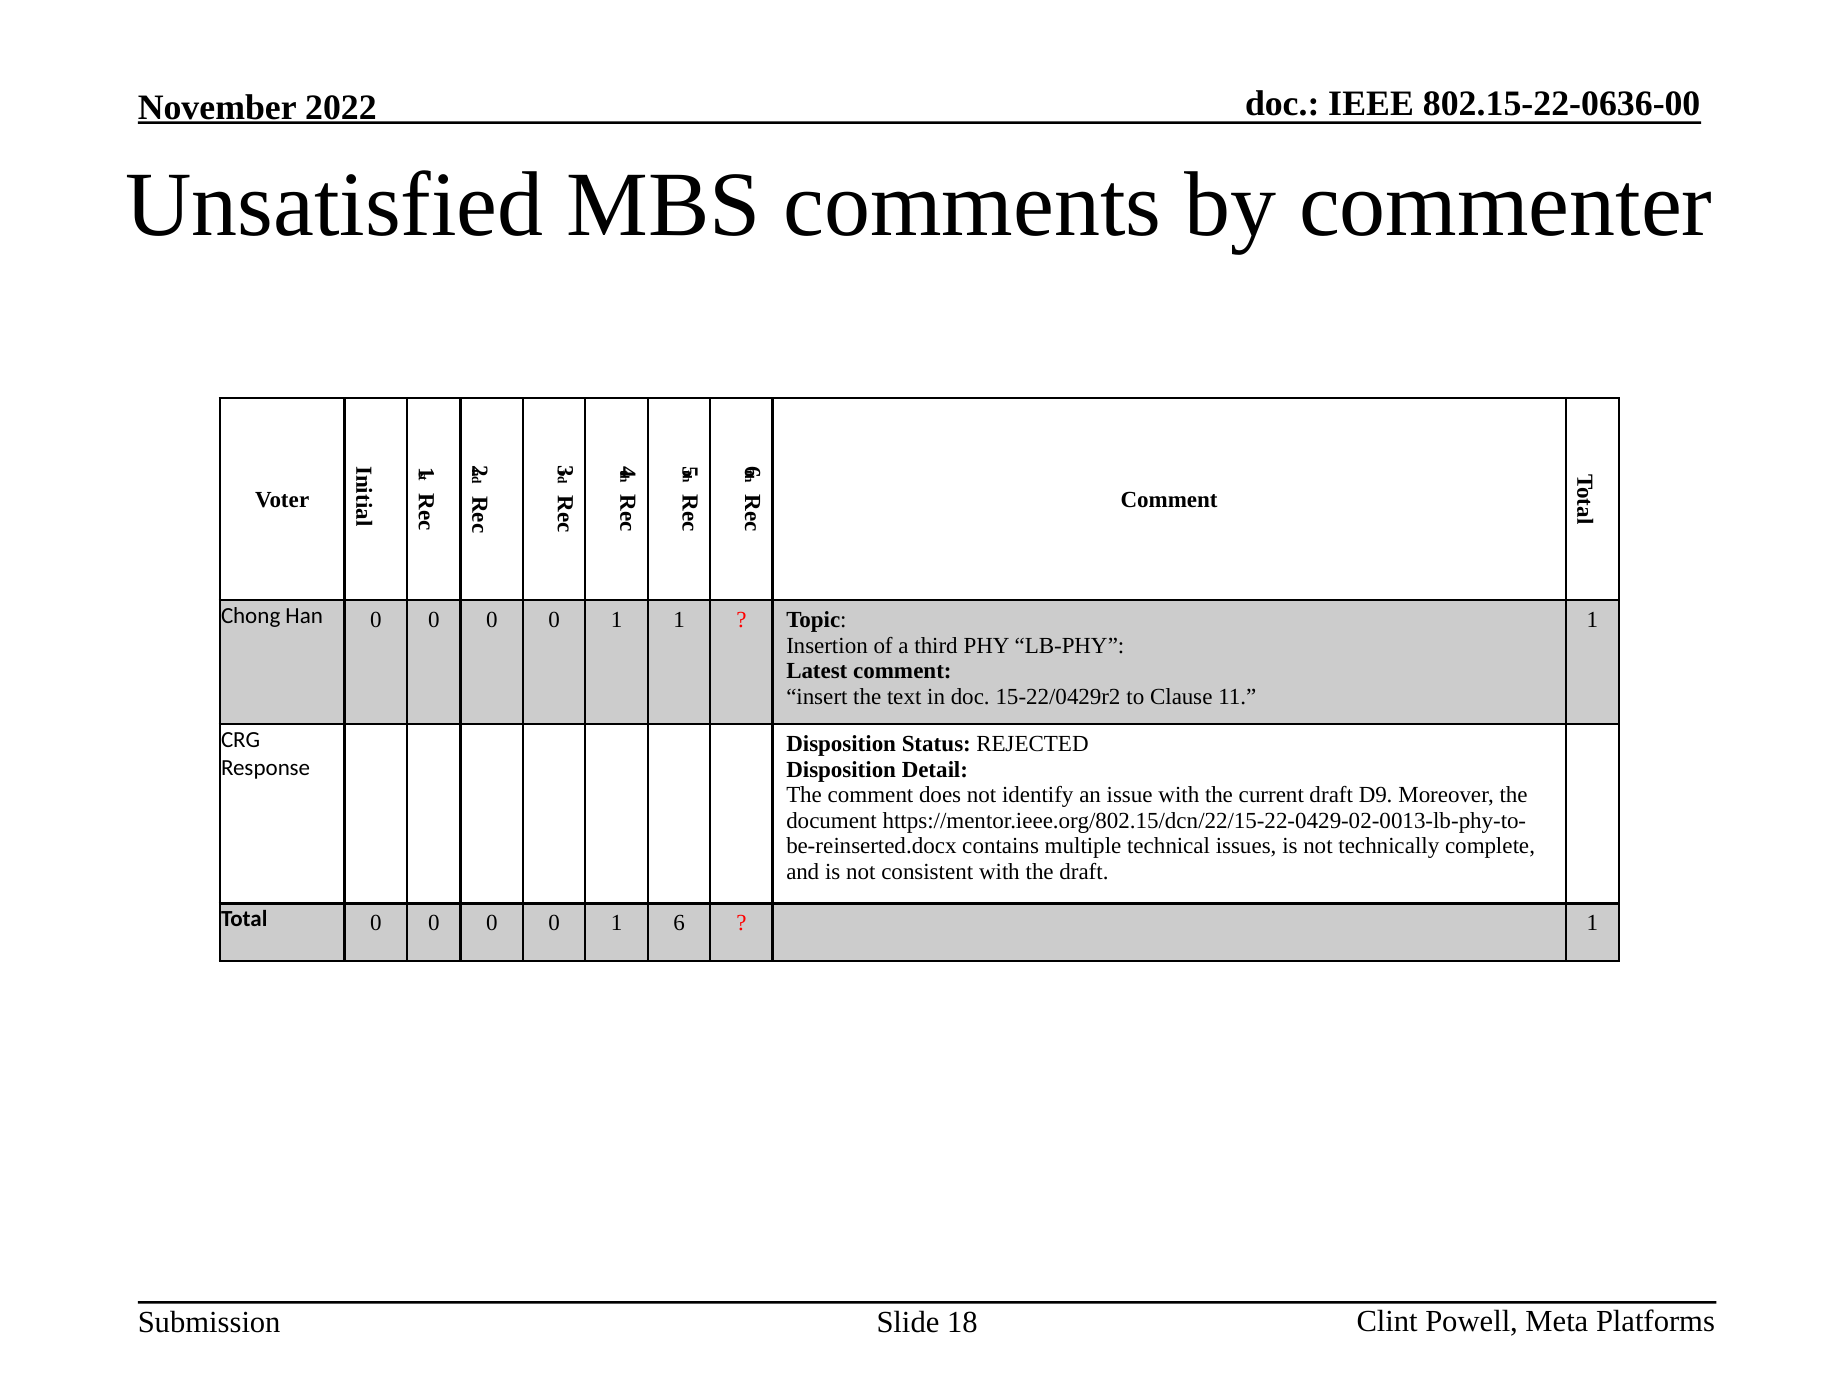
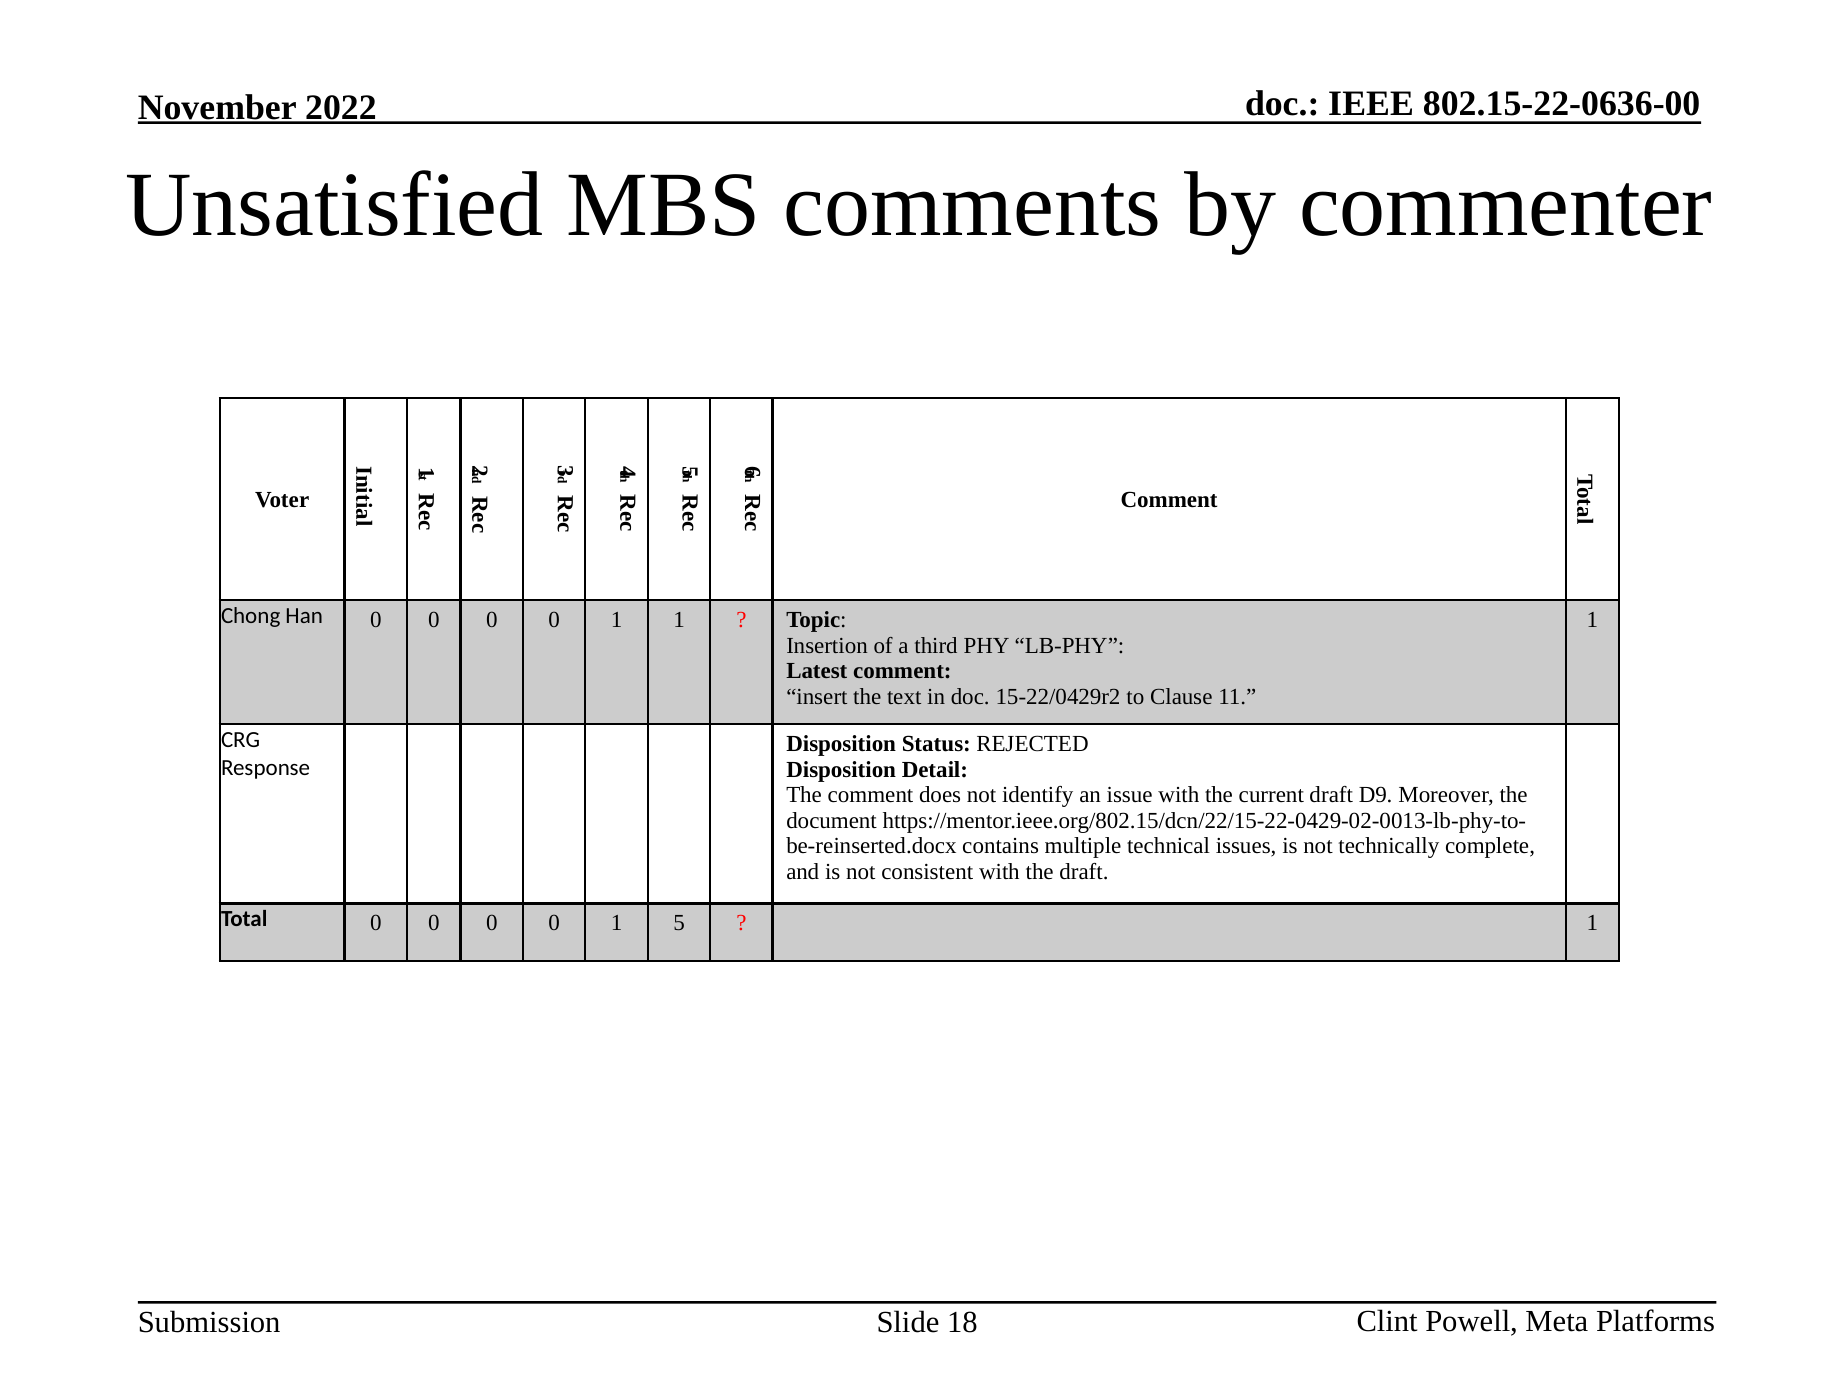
6: 6 -> 5
